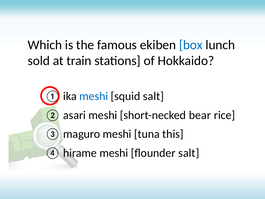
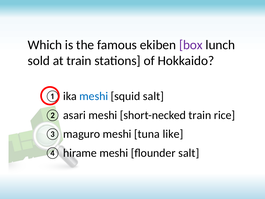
box colour: blue -> purple
short-necked bear: bear -> train
this: this -> like
